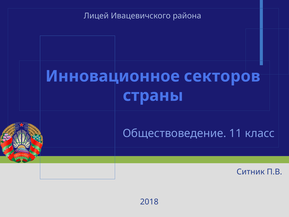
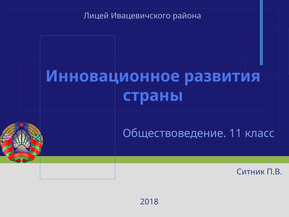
секторов: секторов -> развития
